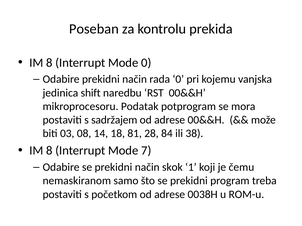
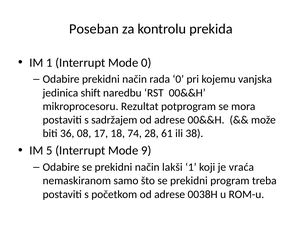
8 at (49, 63): 8 -> 1
Podatak: Podatak -> Rezultat
03: 03 -> 36
14: 14 -> 17
81: 81 -> 74
84: 84 -> 61
8 at (49, 151): 8 -> 5
7: 7 -> 9
skok: skok -> lakši
čemu: čemu -> vraća
